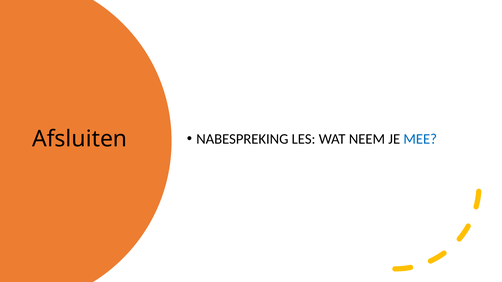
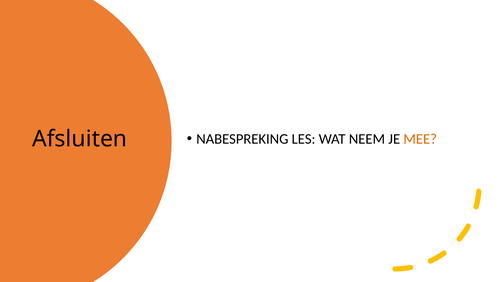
MEE colour: blue -> orange
